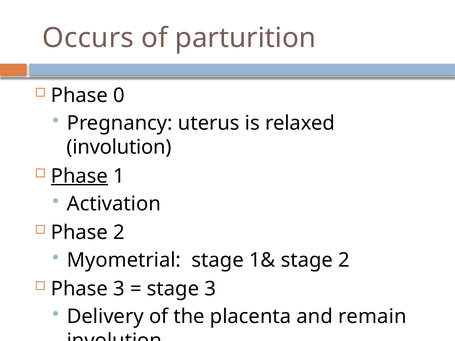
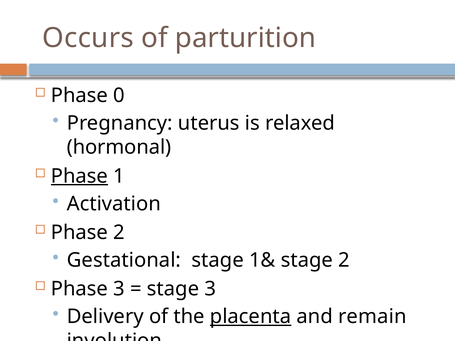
involution at (119, 147): involution -> hormonal
Myometrial: Myometrial -> Gestational
placenta underline: none -> present
